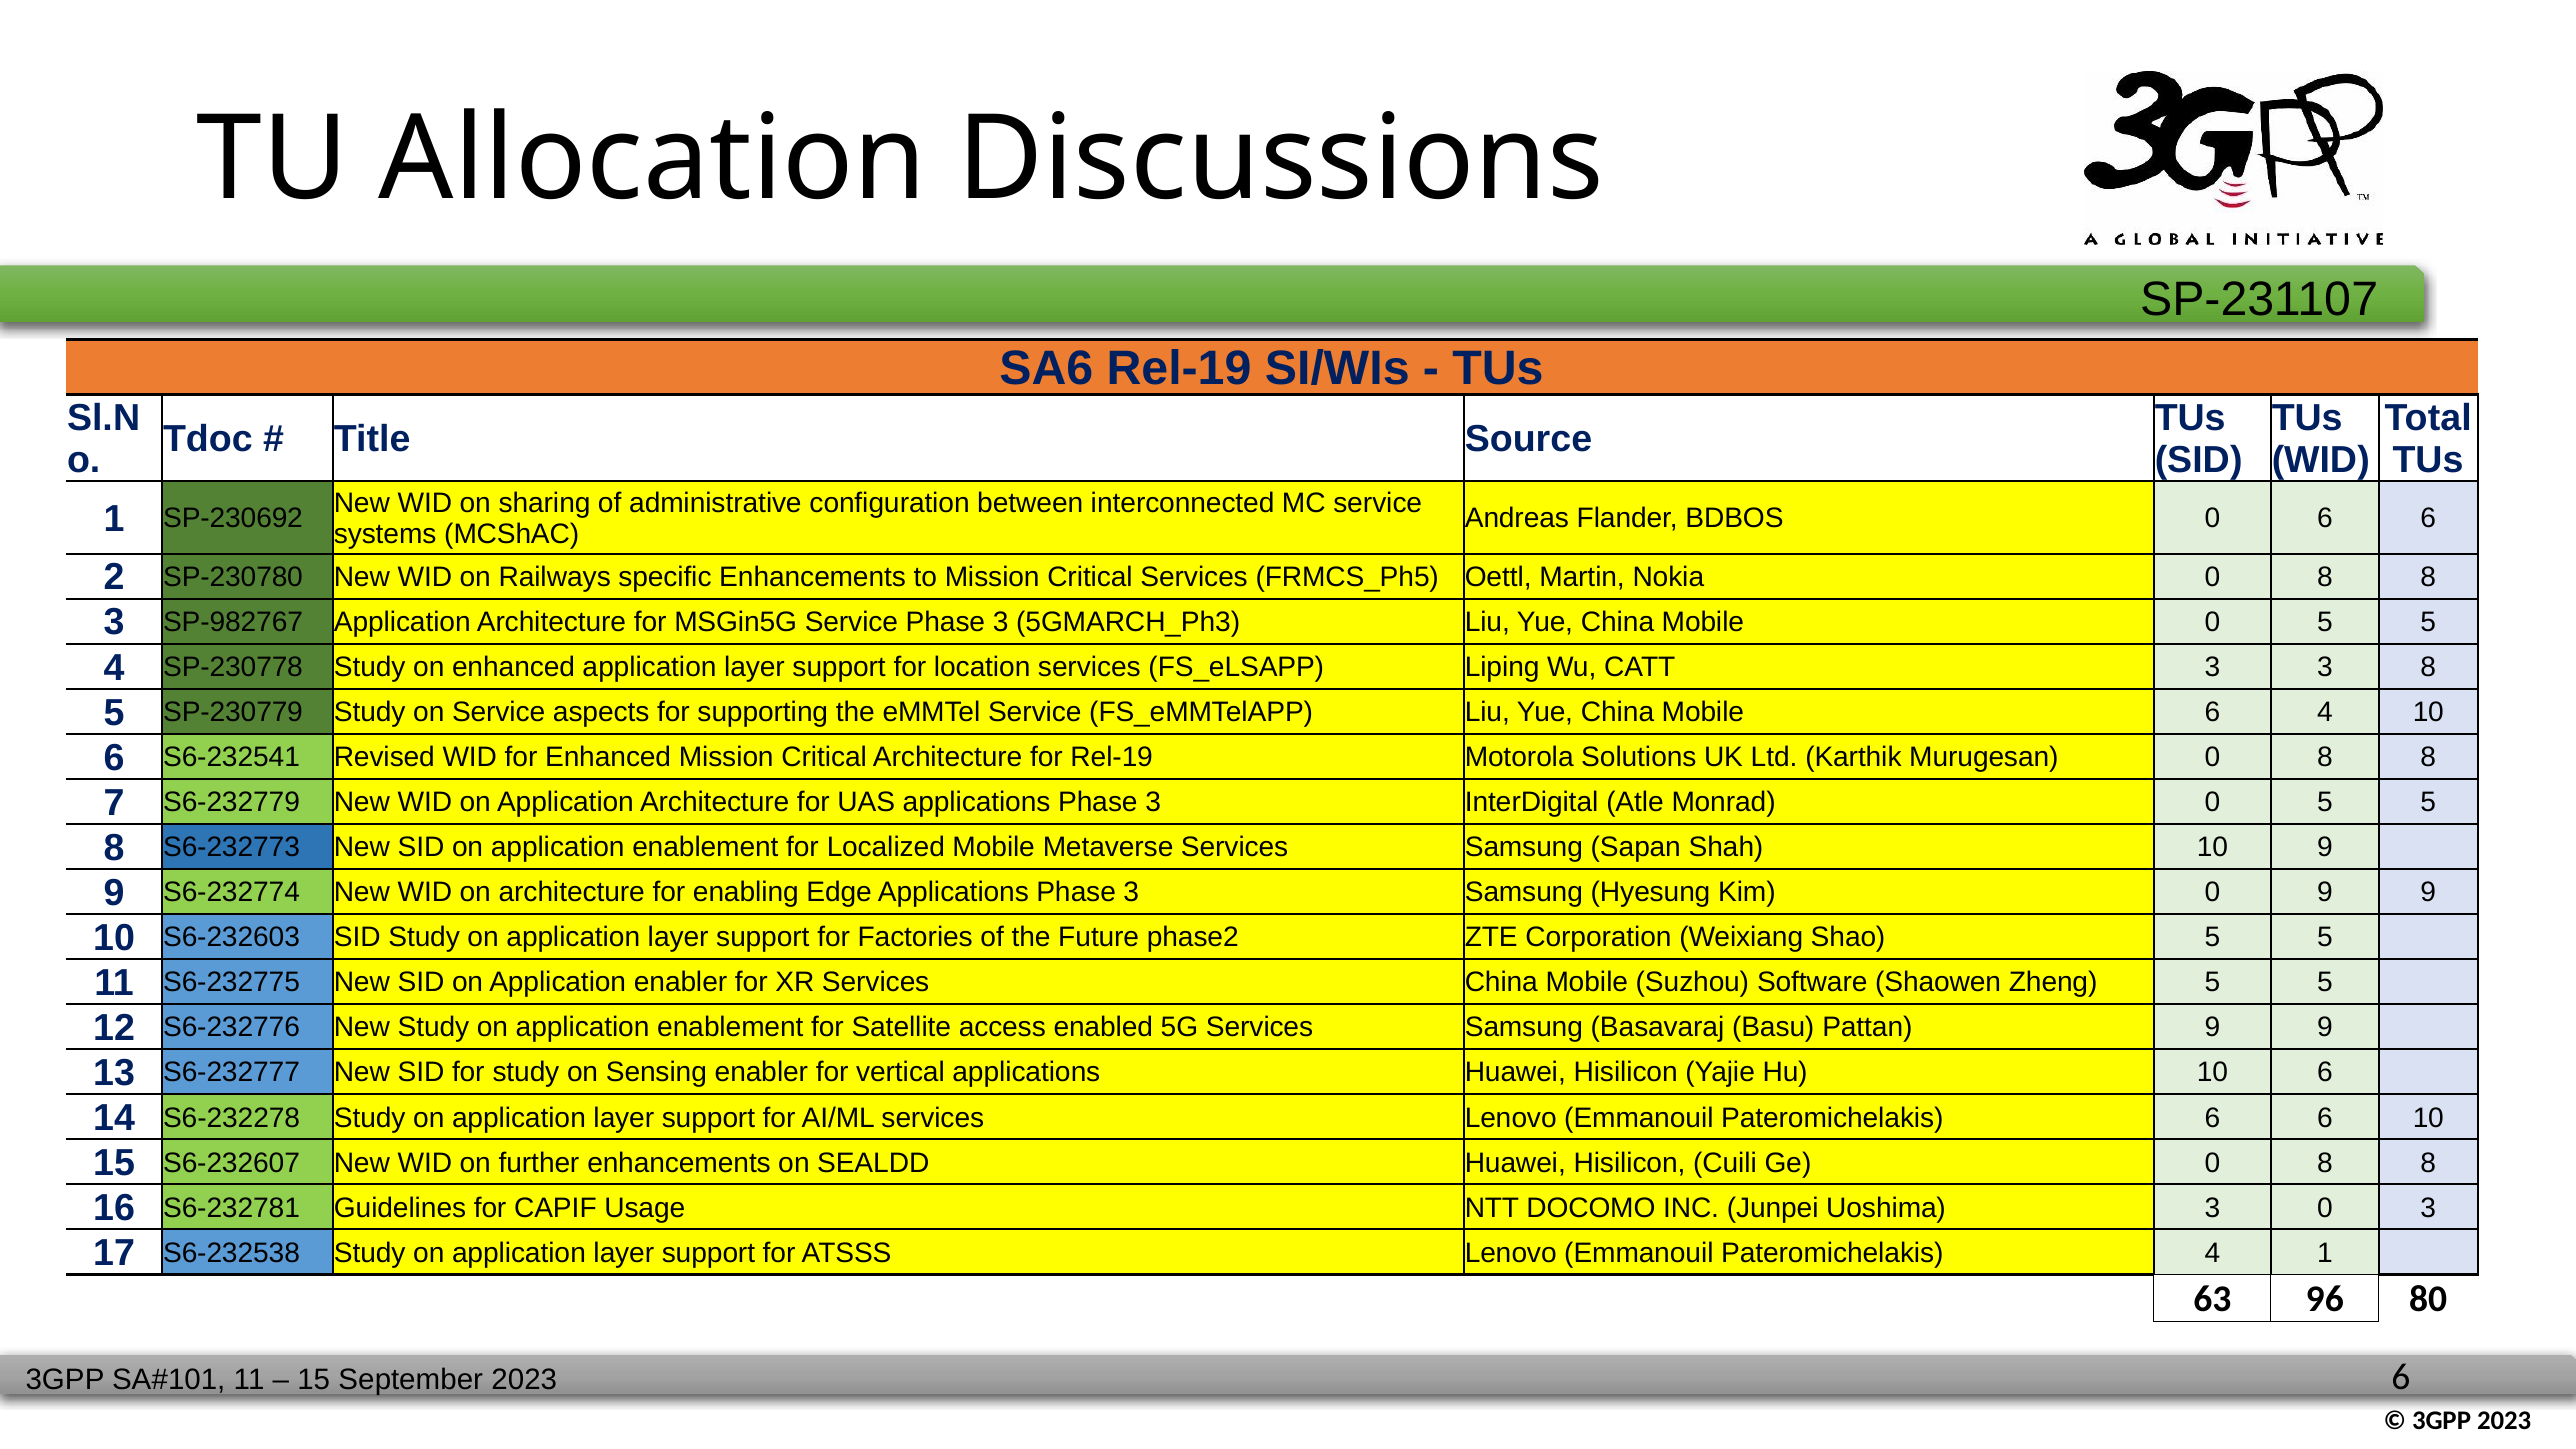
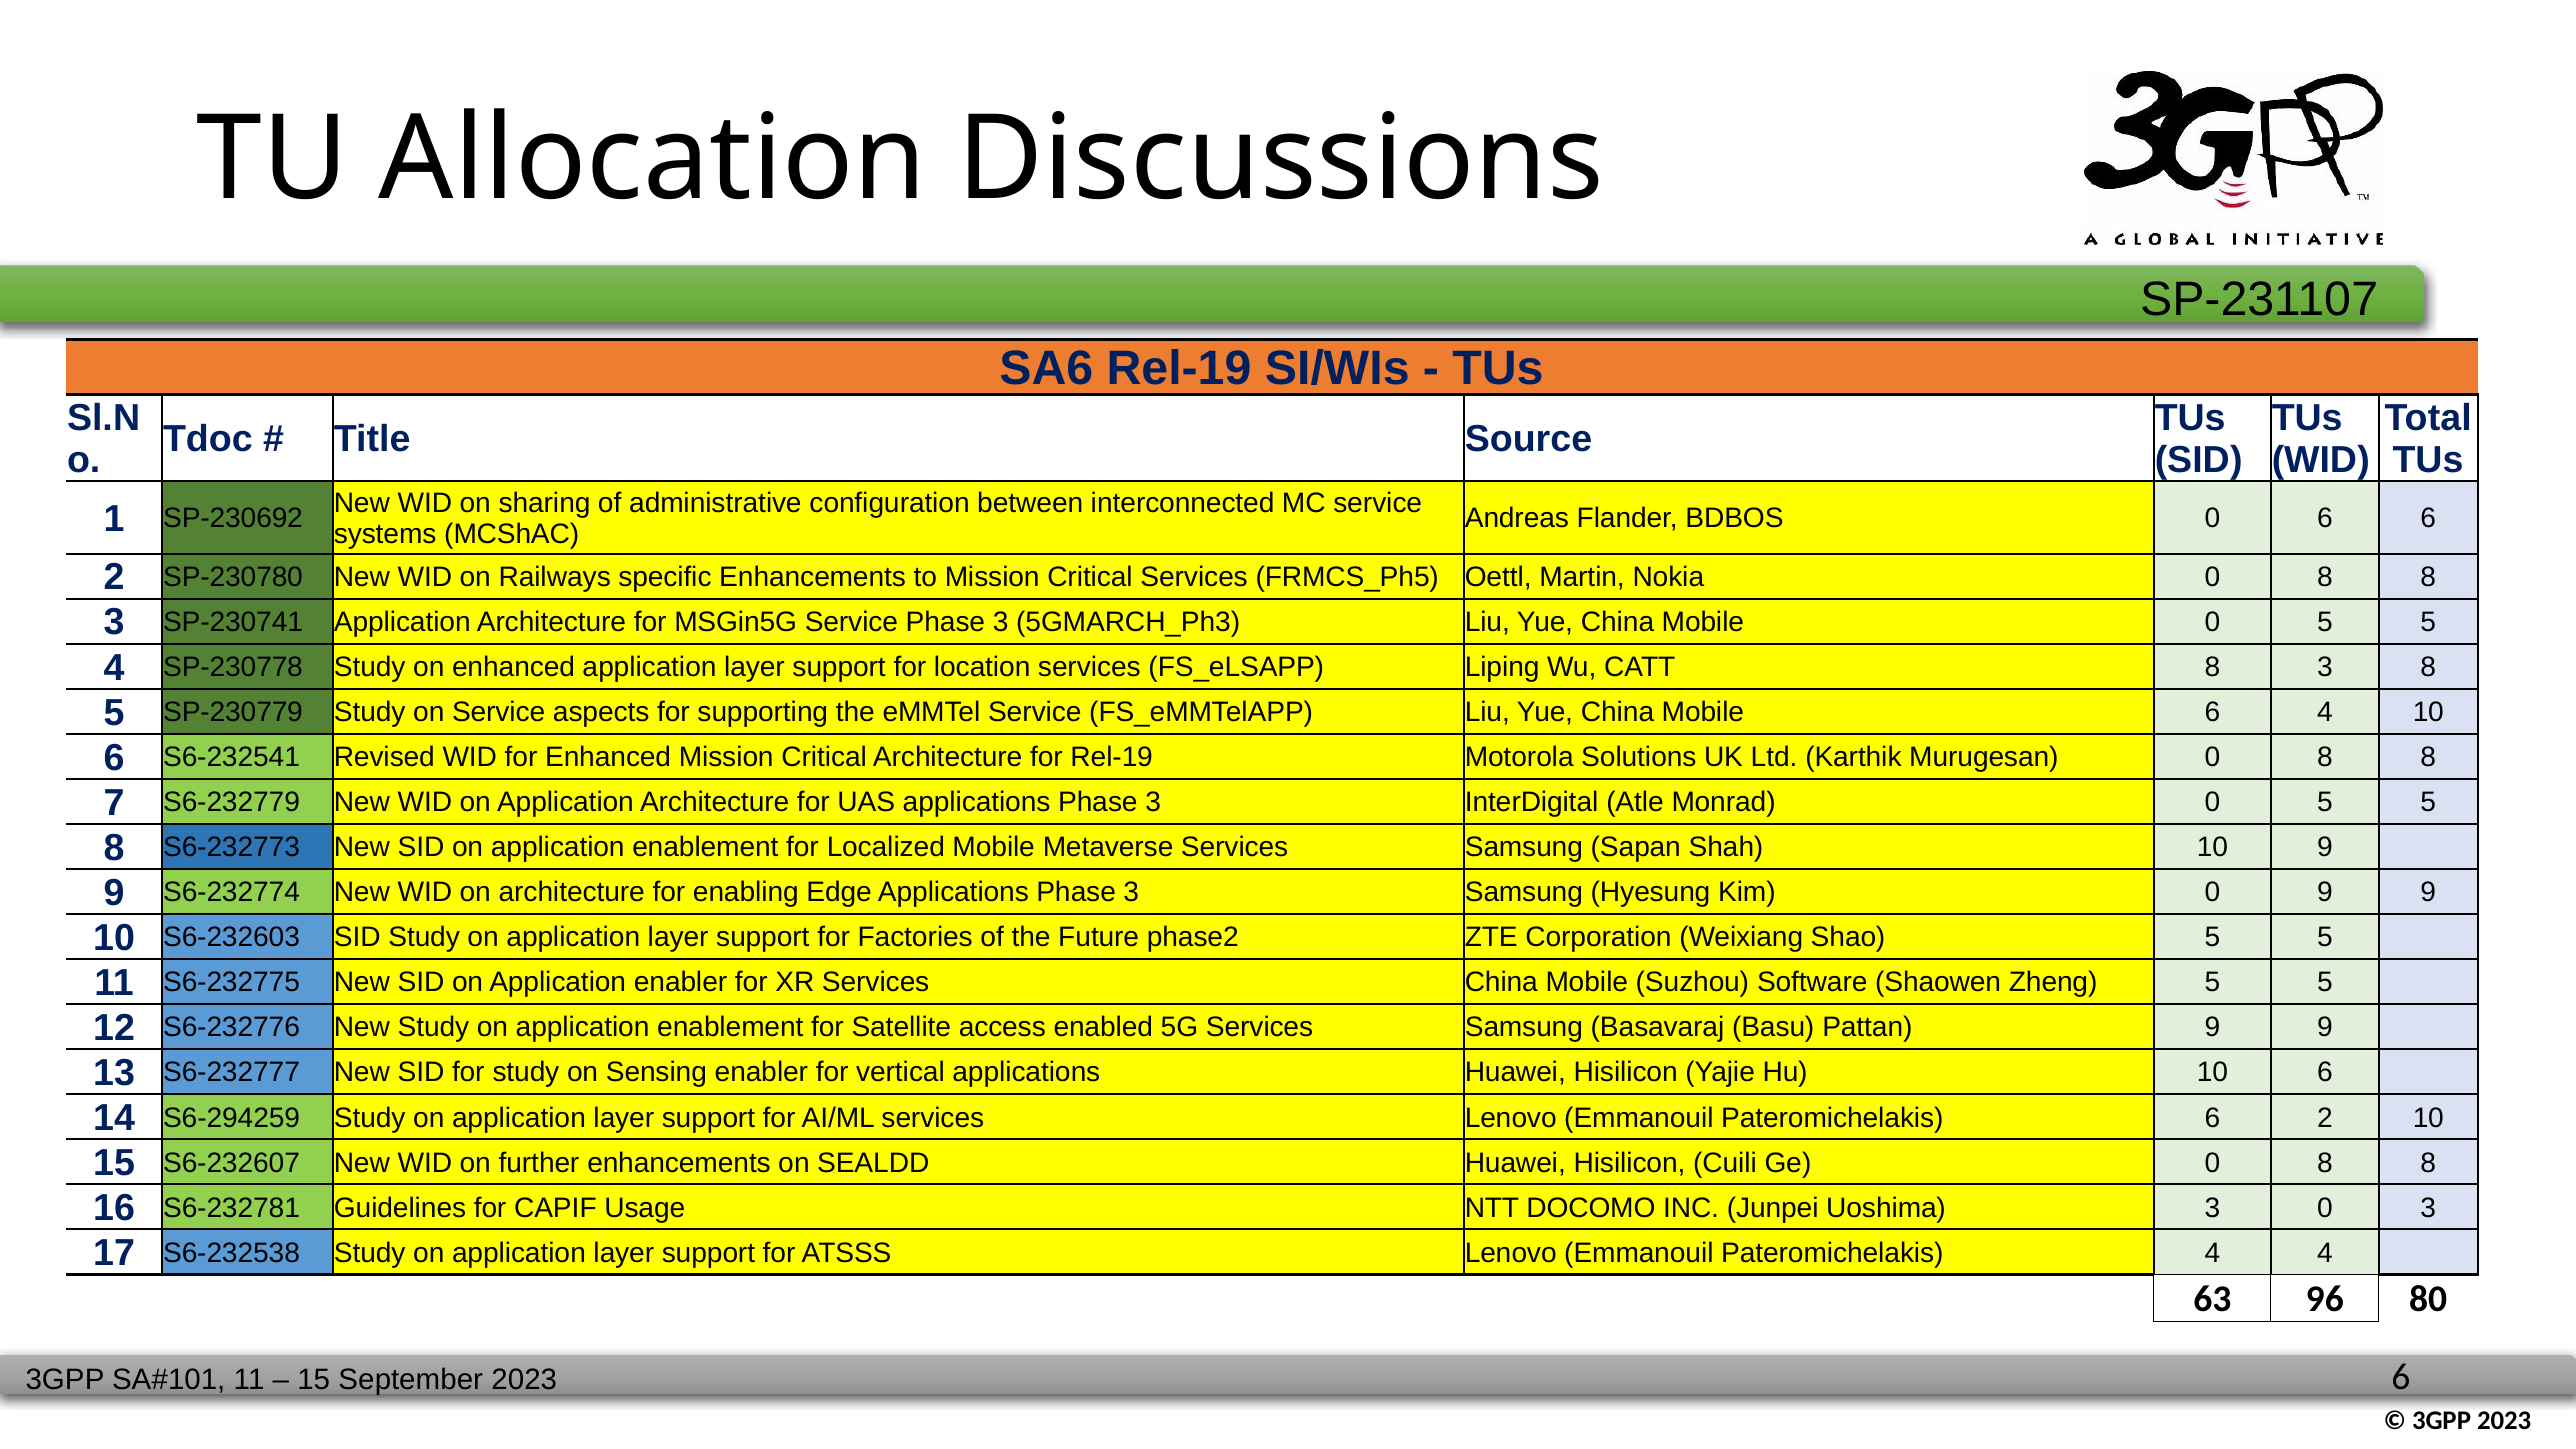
SP-982767: SP-982767 -> SP-230741
CATT 3: 3 -> 8
S6-232278: S6-232278 -> S6-294259
Pateromichelakis 6 6: 6 -> 2
4 1: 1 -> 4
